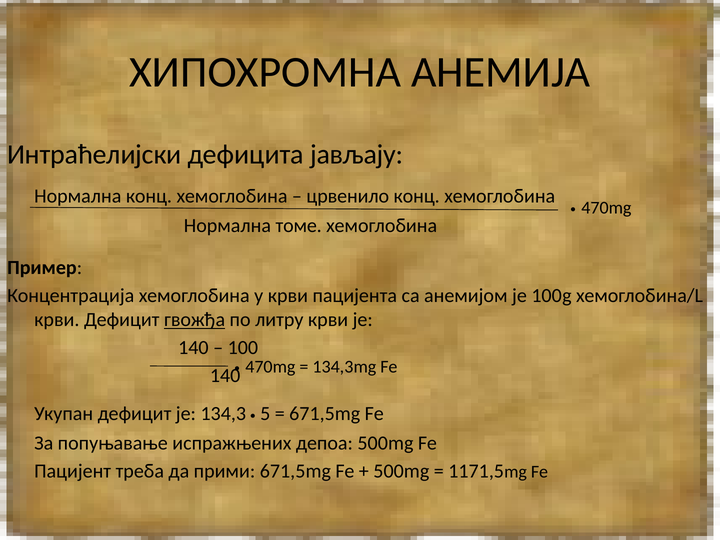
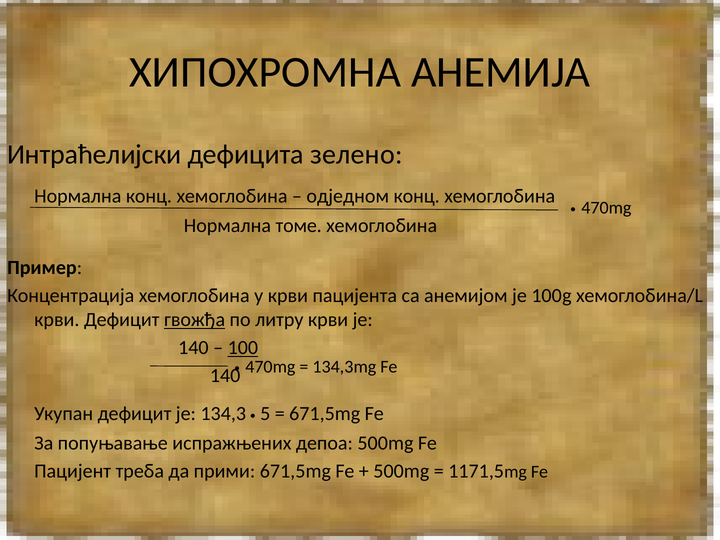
јављају: јављају -> зелено
црвенило: црвенило -> одједном
100 underline: none -> present
